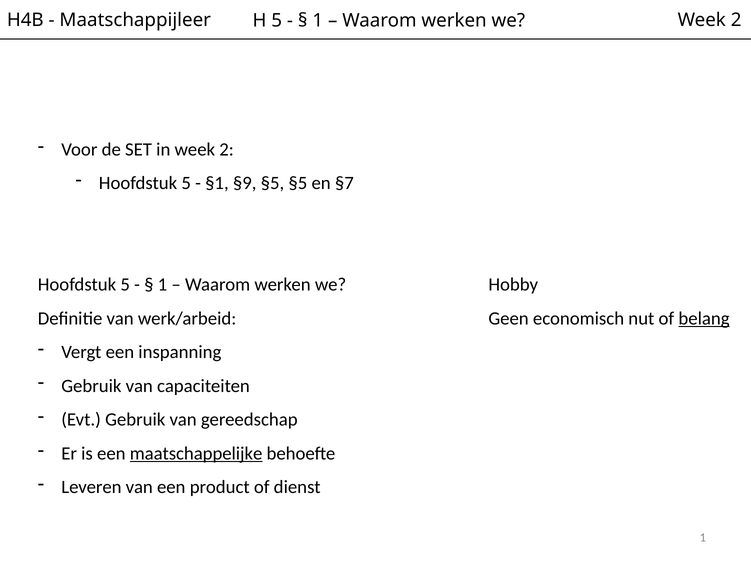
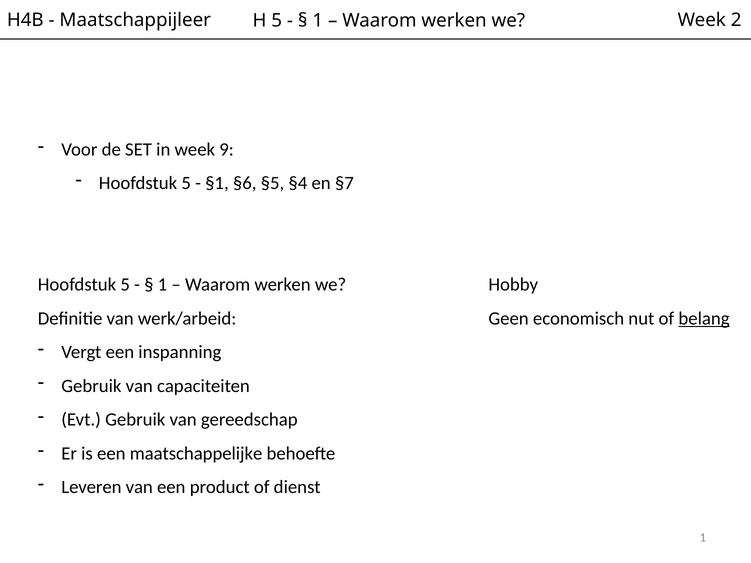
in week 2: 2 -> 9
§9: §9 -> §6
§5 §5: §5 -> §4
maatschappelijke underline: present -> none
